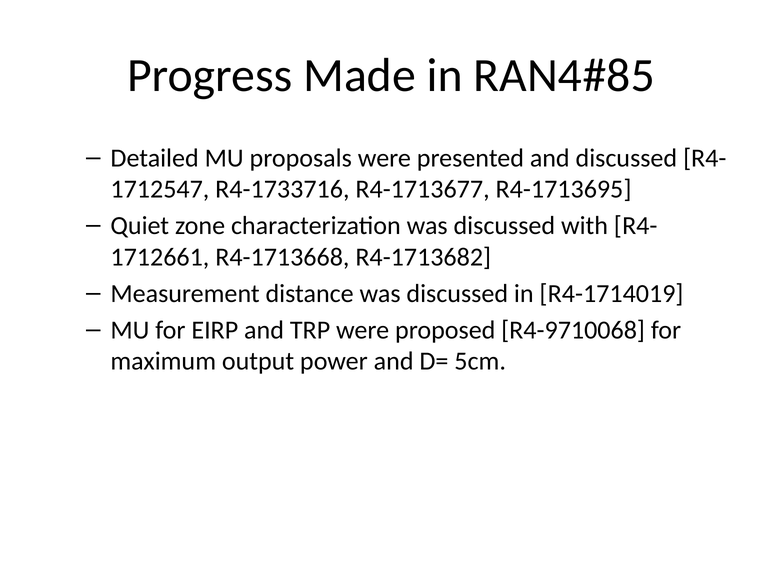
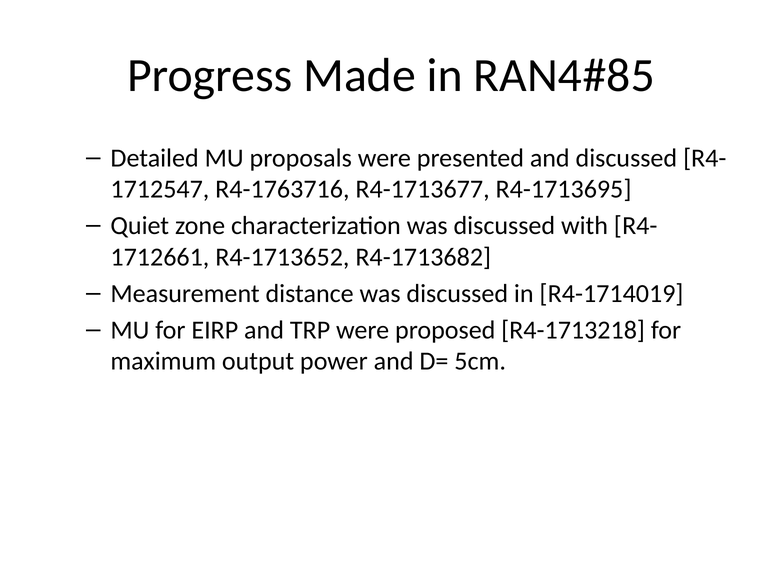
R4-1733716: R4-1733716 -> R4-1763716
R4-1713668: R4-1713668 -> R4-1713652
R4-9710068: R4-9710068 -> R4-1713218
